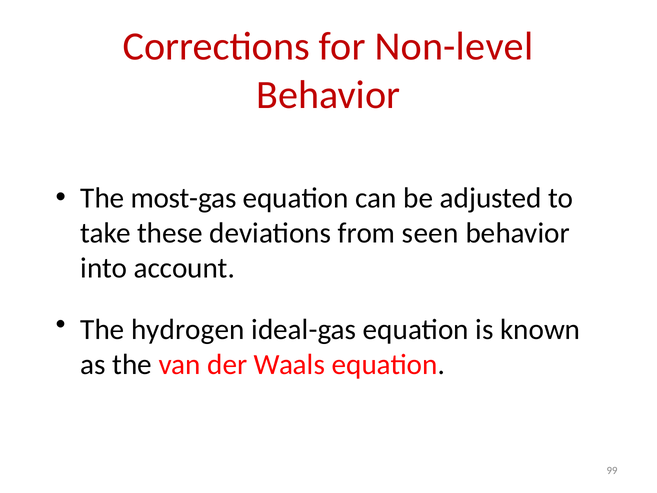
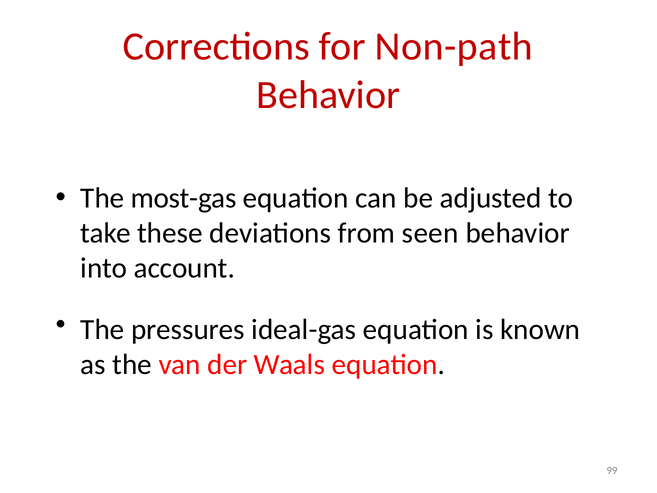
Non-level: Non-level -> Non-path
hydrogen: hydrogen -> pressures
